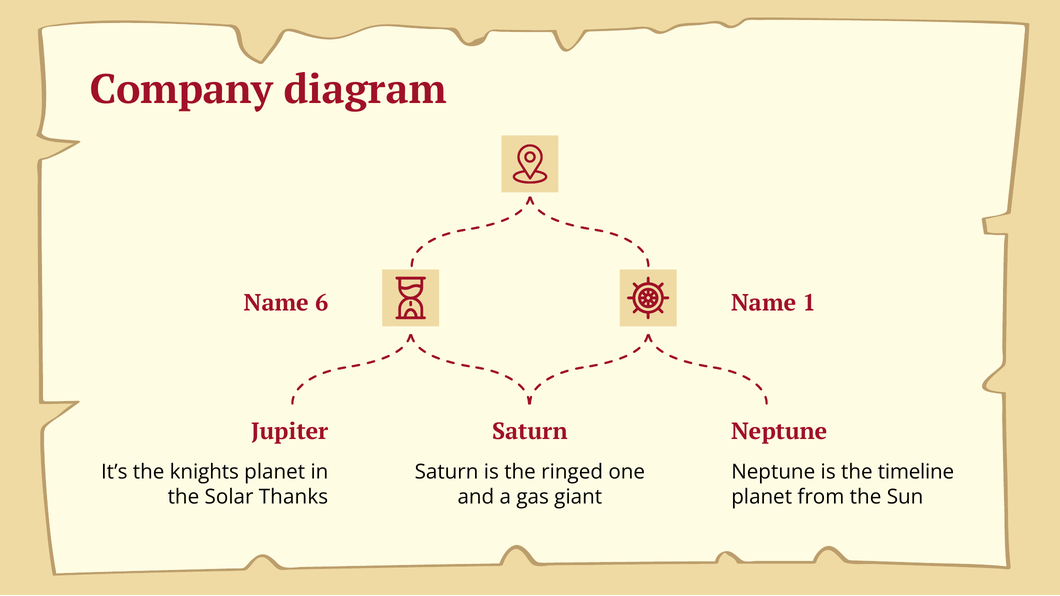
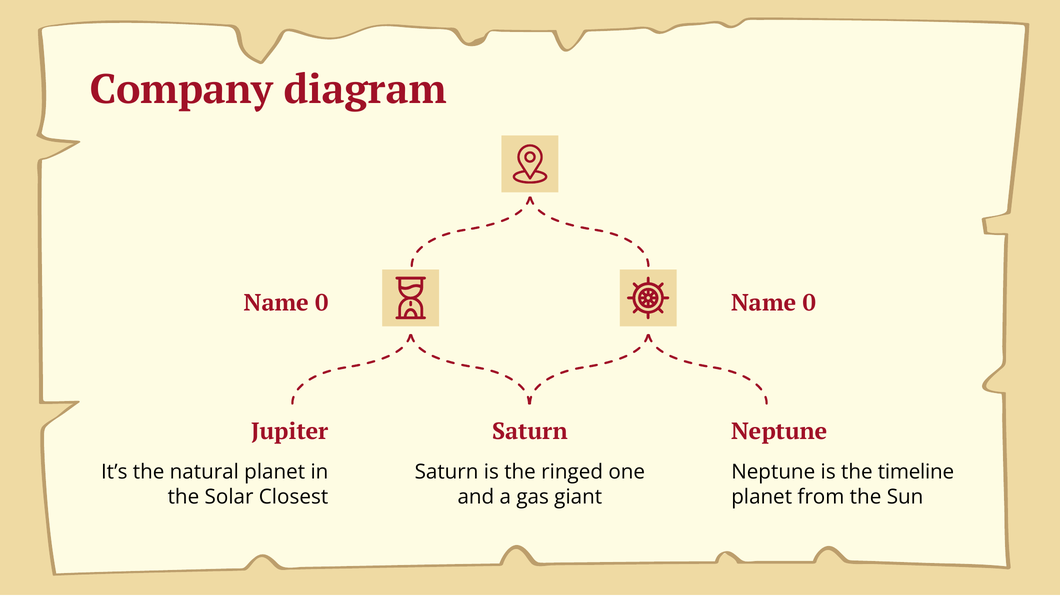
6 at (322, 303): 6 -> 0
1 at (809, 303): 1 -> 0
knights: knights -> natural
Thanks: Thanks -> Closest
